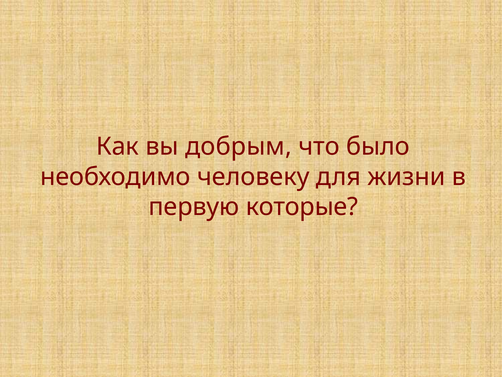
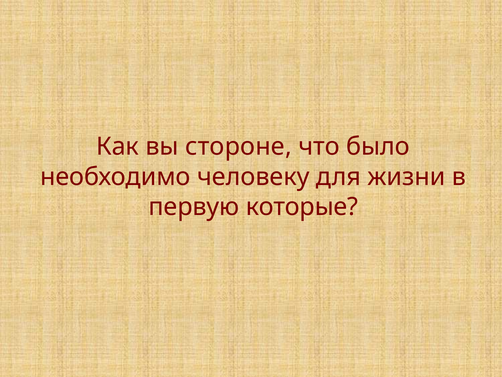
добрым: добрым -> стороне
